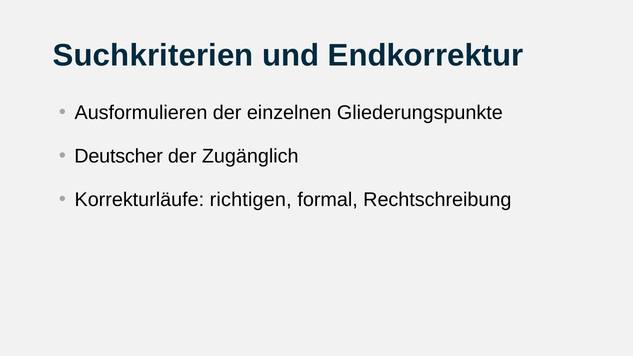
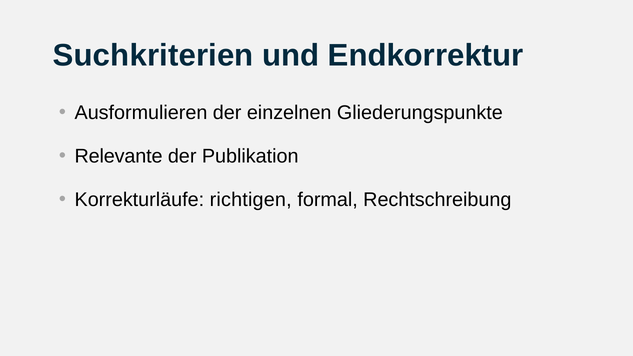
Deutscher: Deutscher -> Relevante
Zugänglich: Zugänglich -> Publikation
